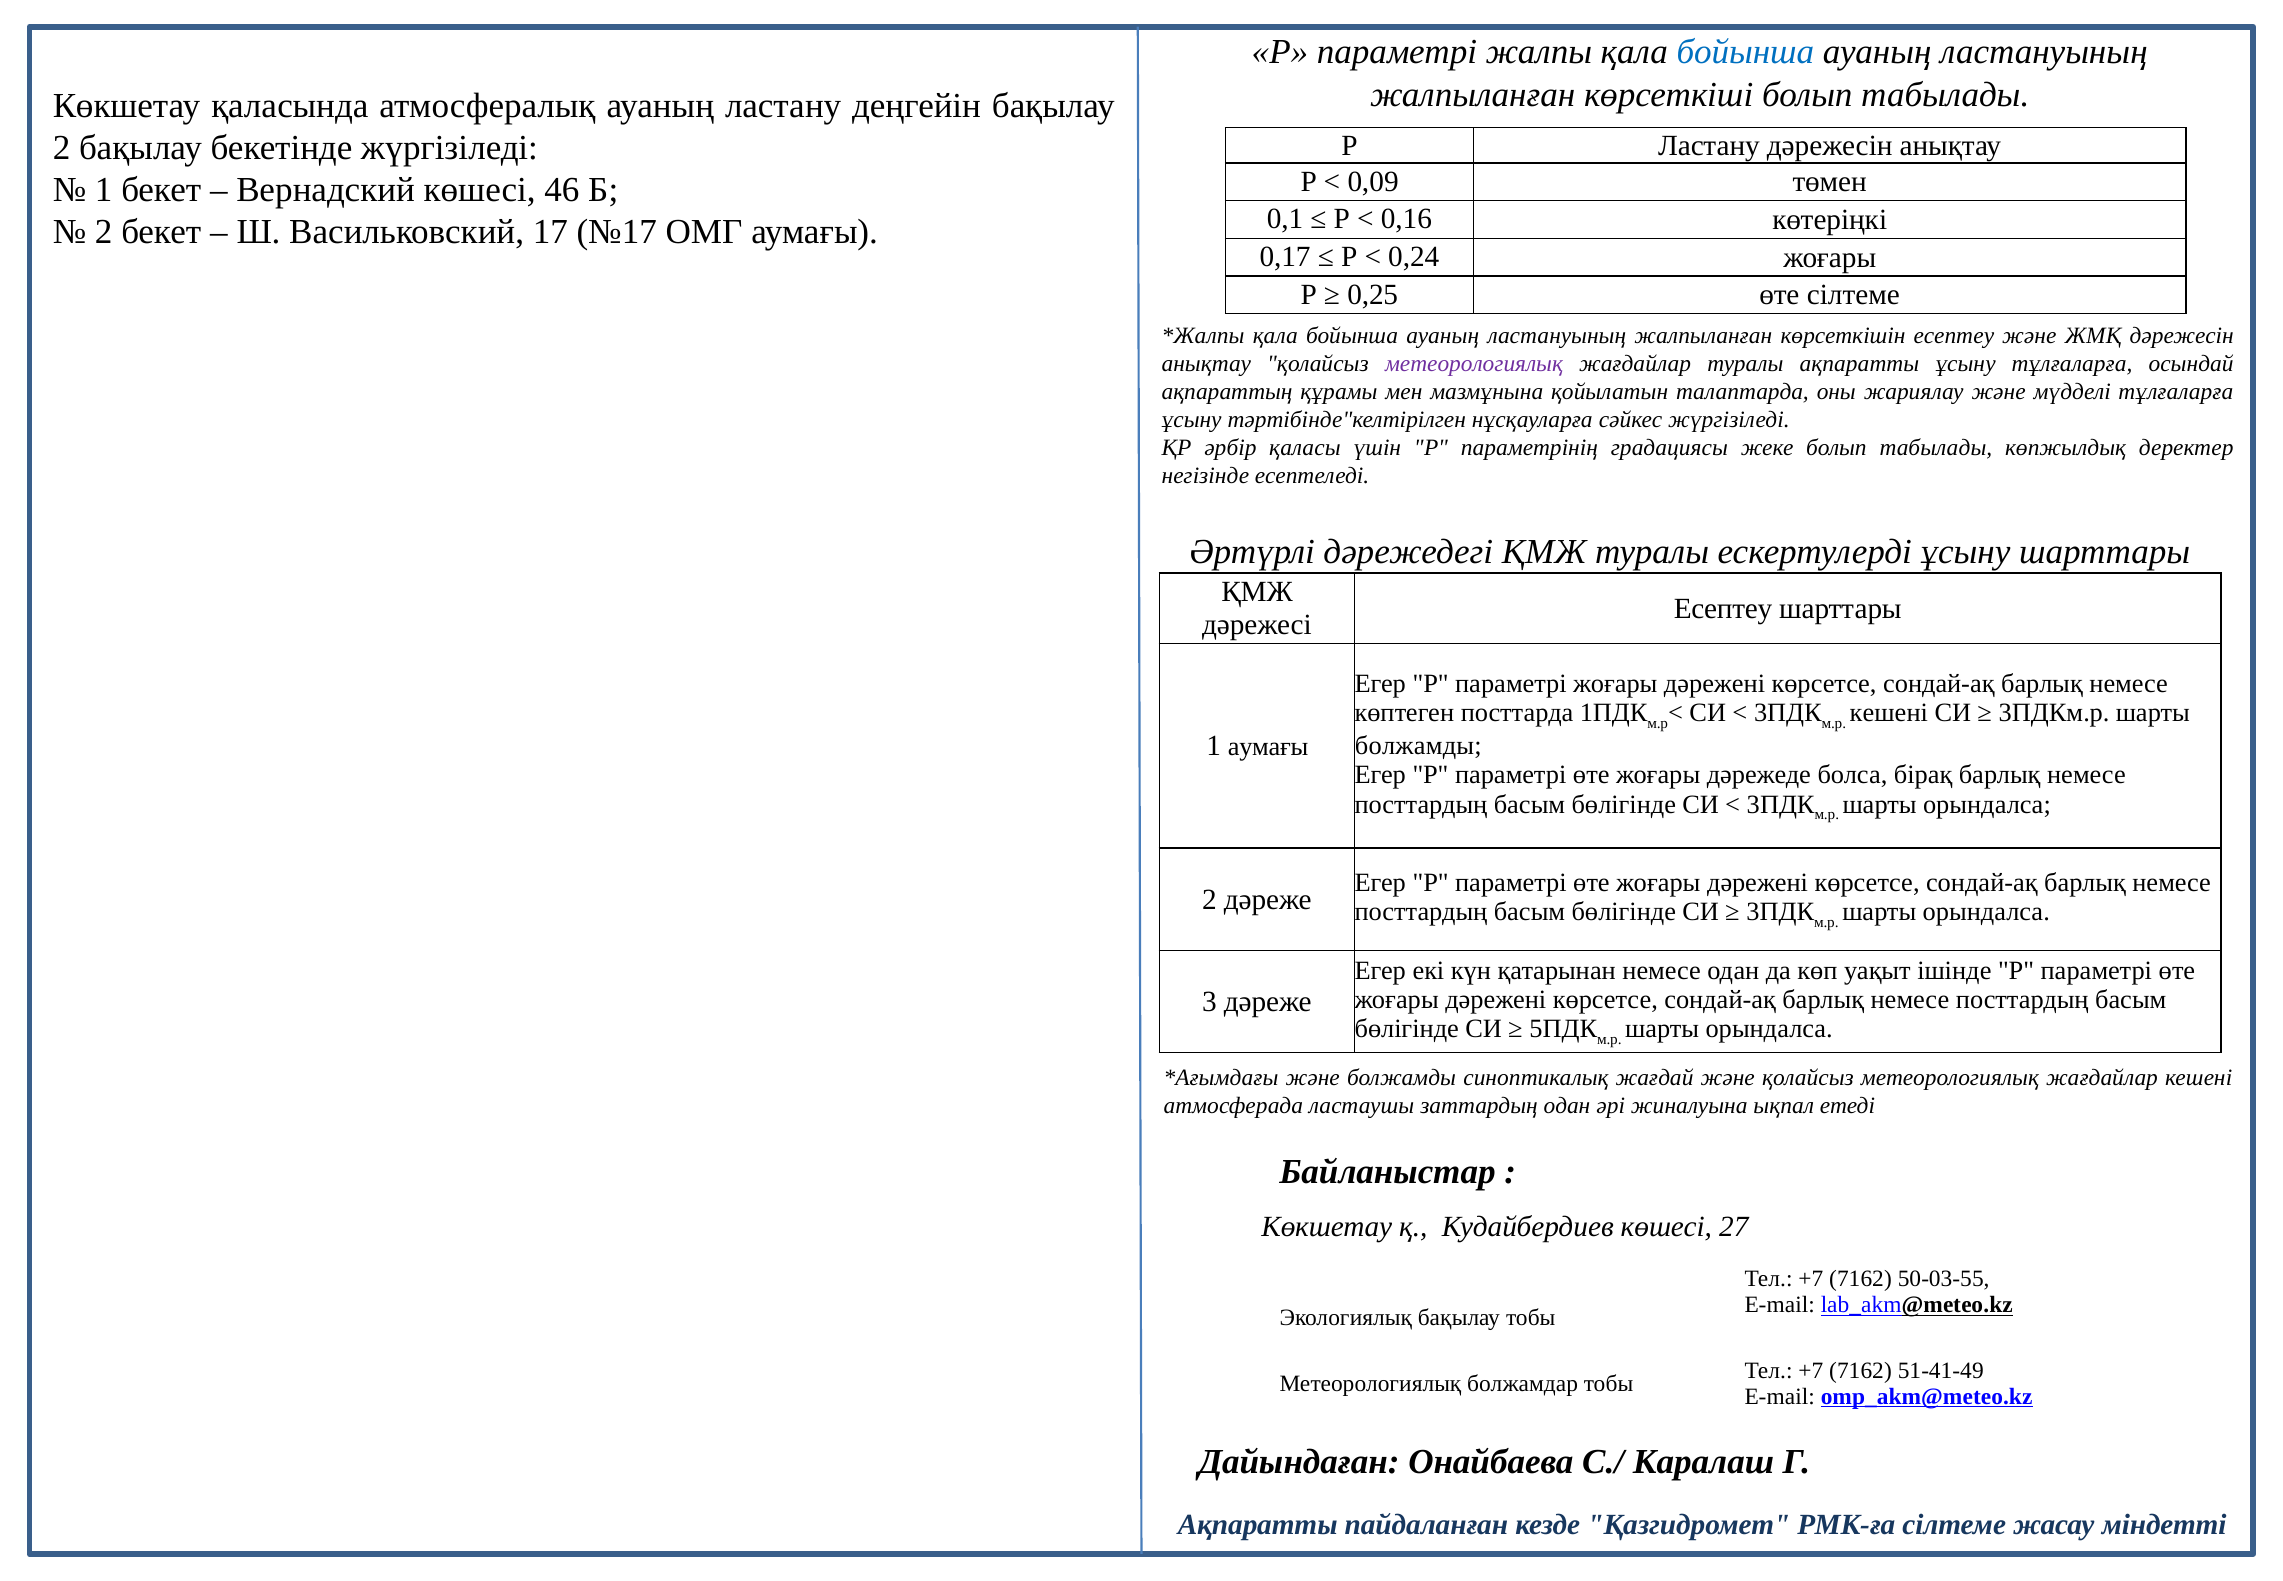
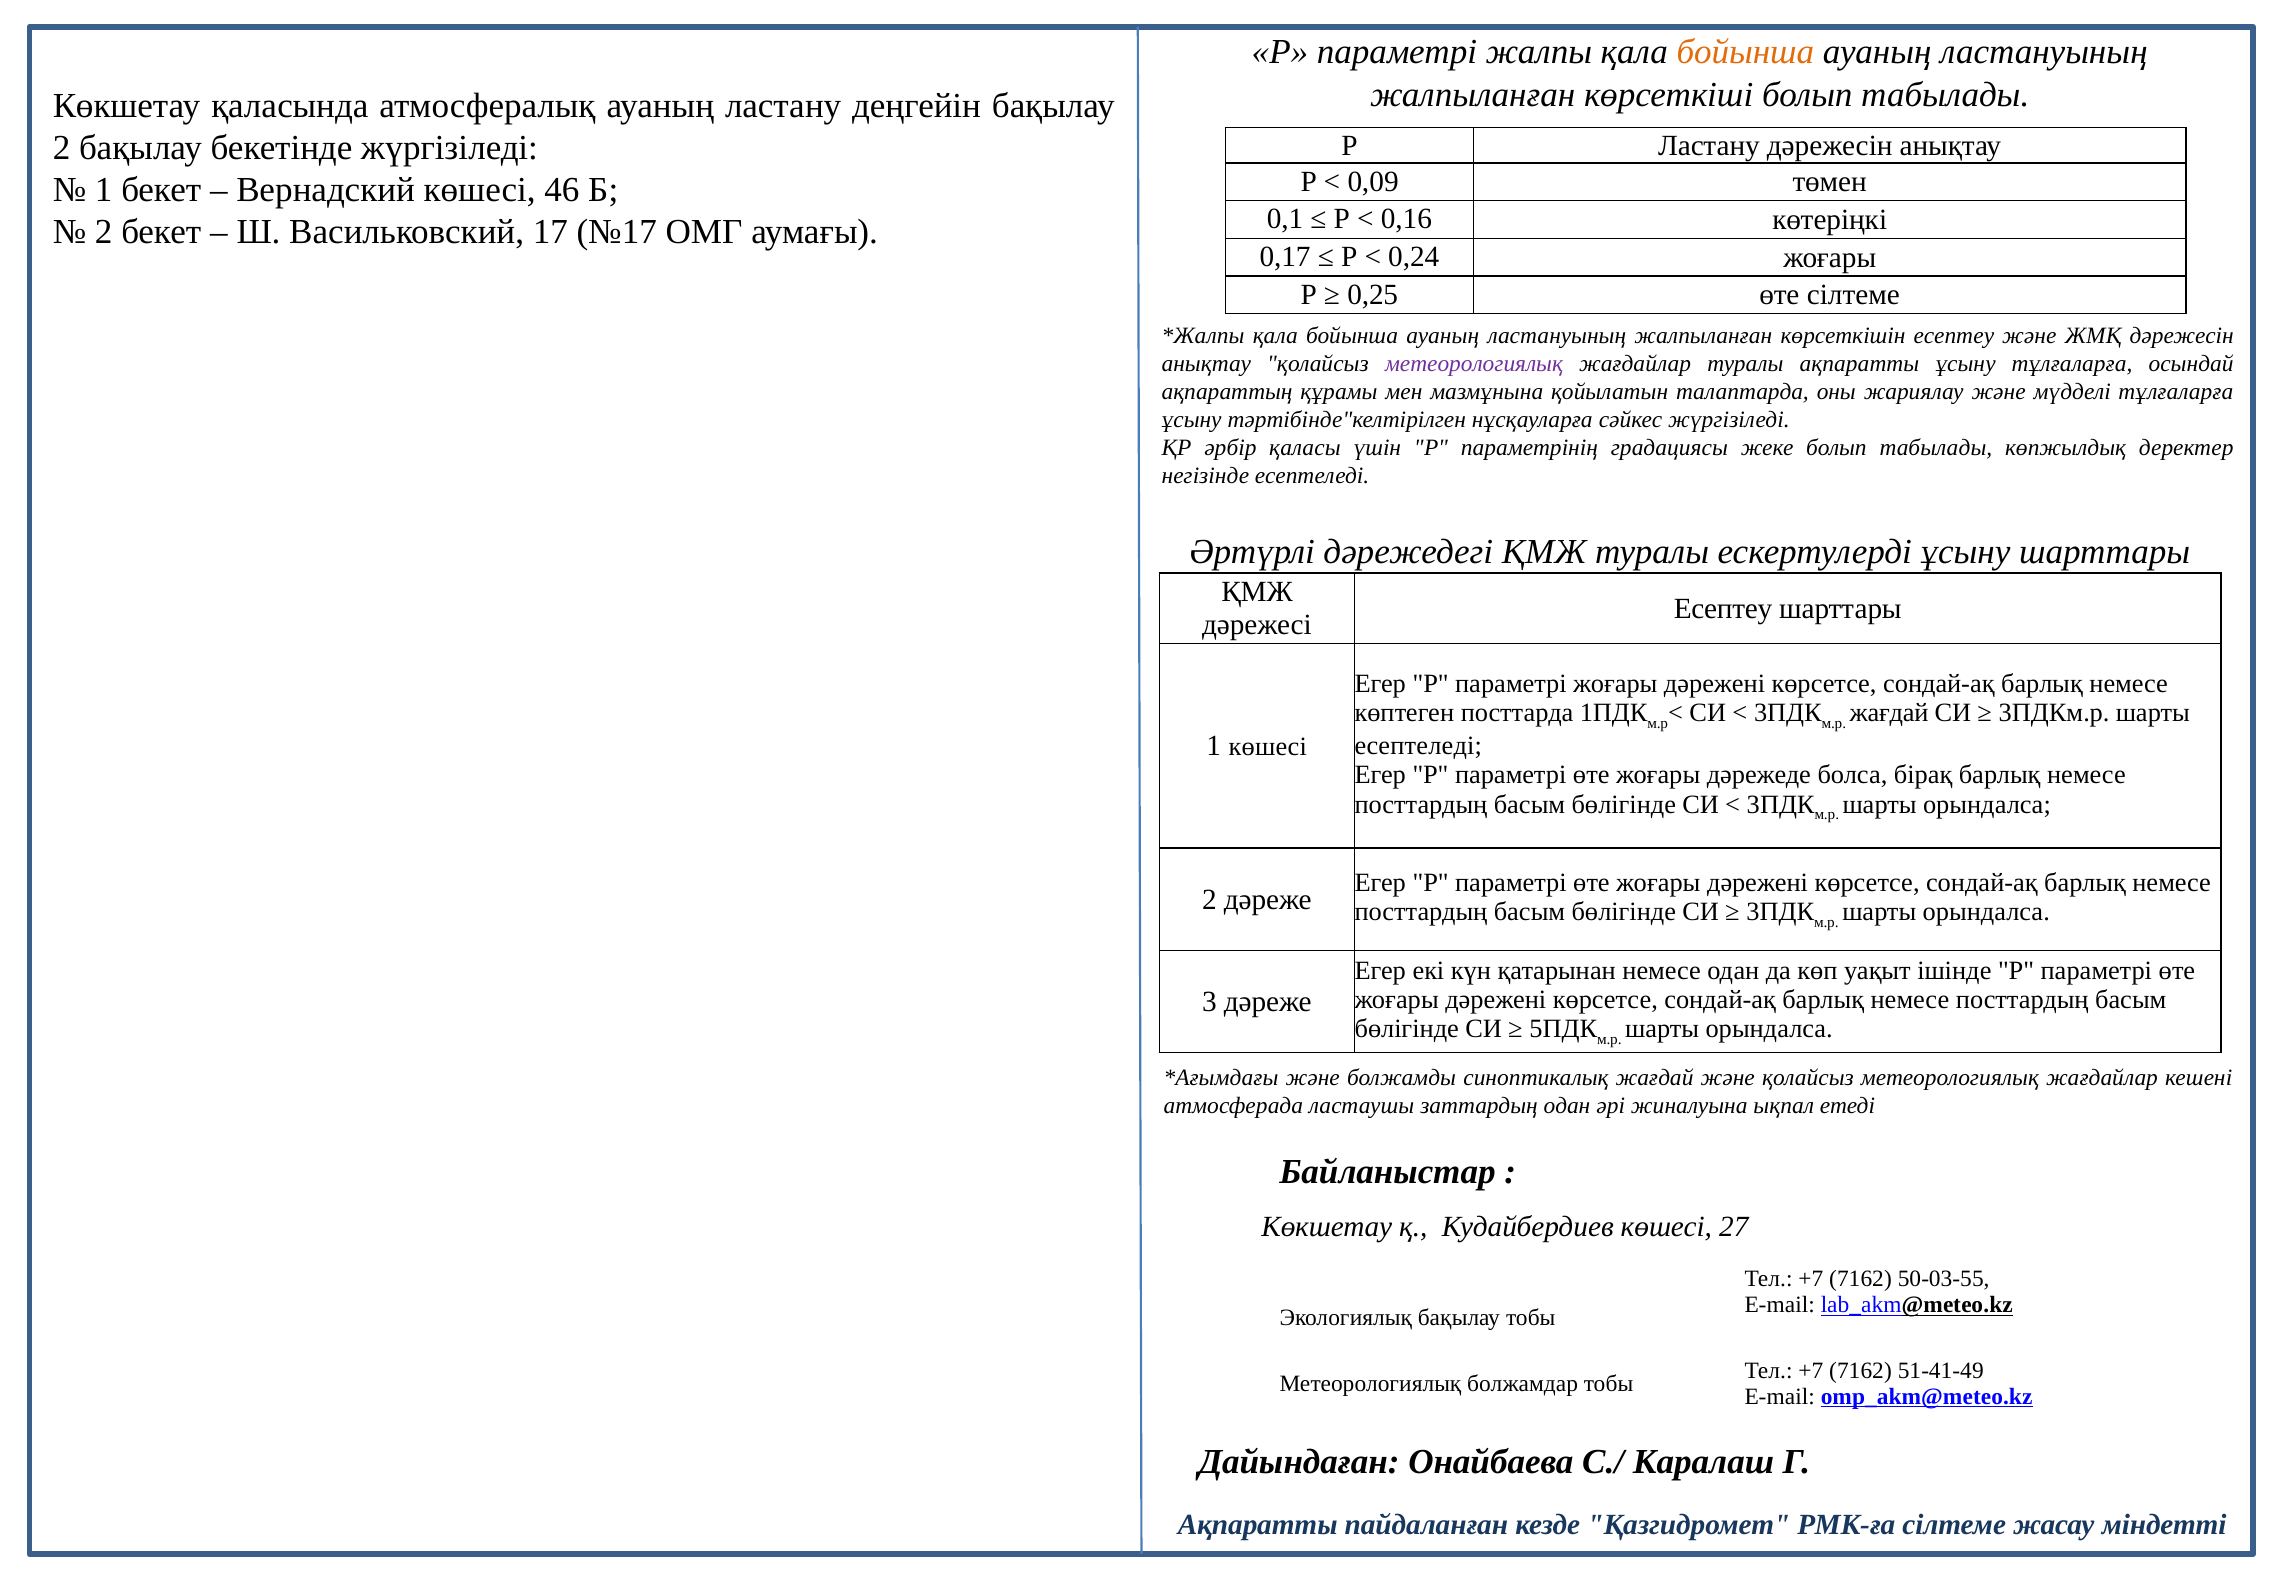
бойынша at (1745, 52) colour: blue -> orange
кешені at (1889, 712): кешені -> жағдай
1 аумағы: аумағы -> көшесі
болжамды at (1418, 746): болжамды -> есептеледі
